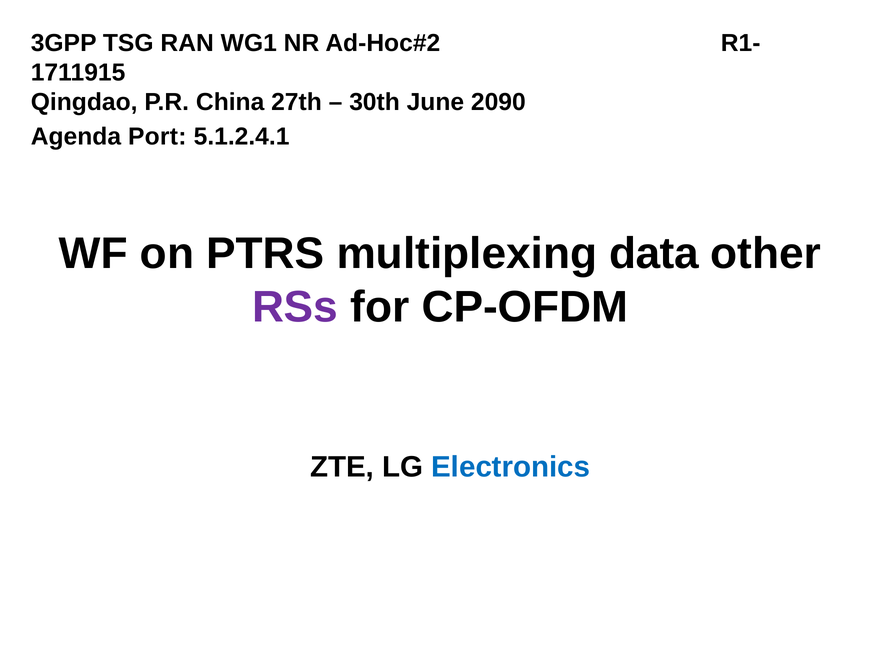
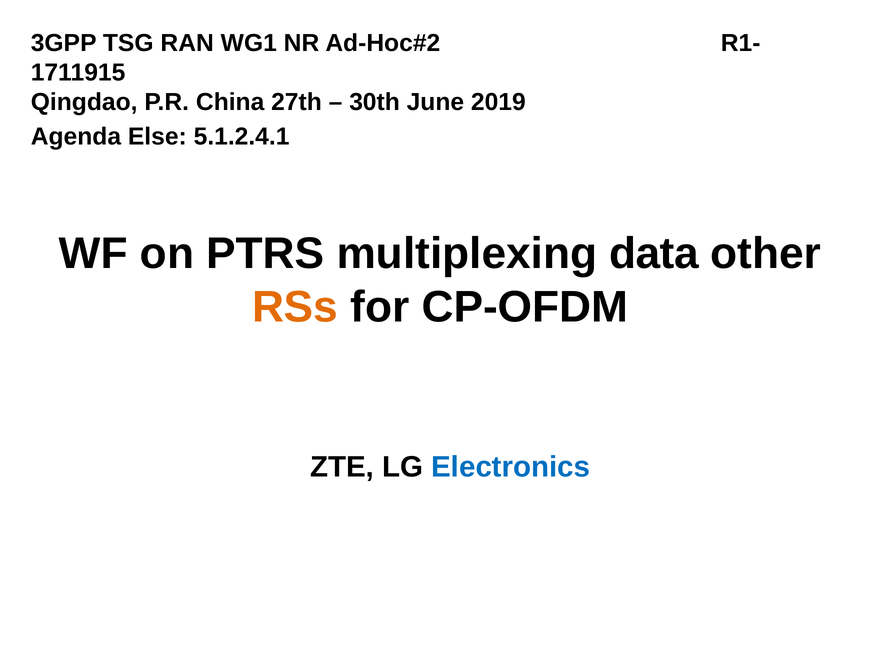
2090: 2090 -> 2019
Port: Port -> Else
RSs colour: purple -> orange
